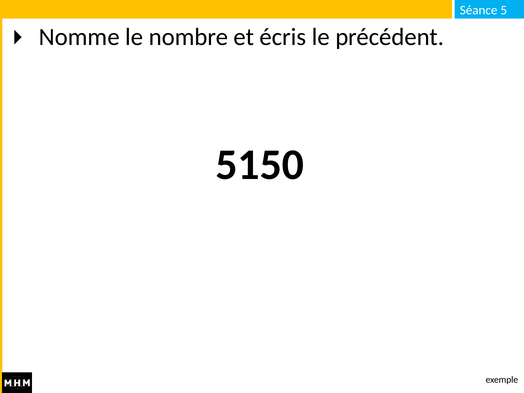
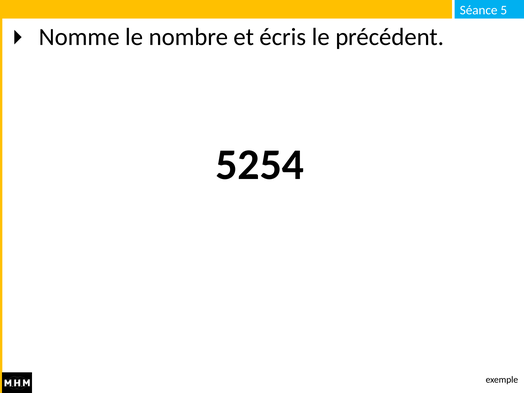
5150: 5150 -> 5254
